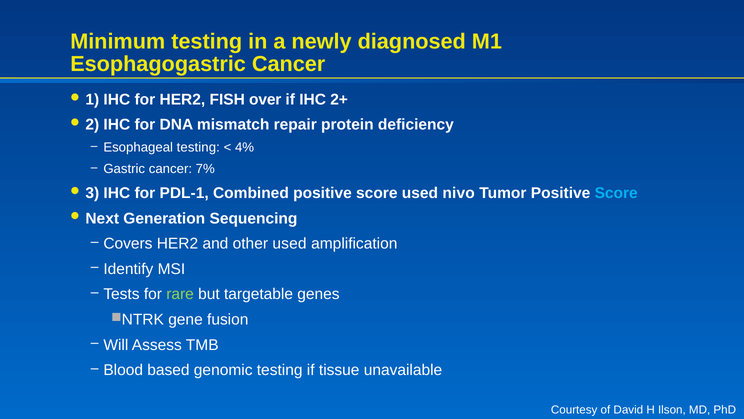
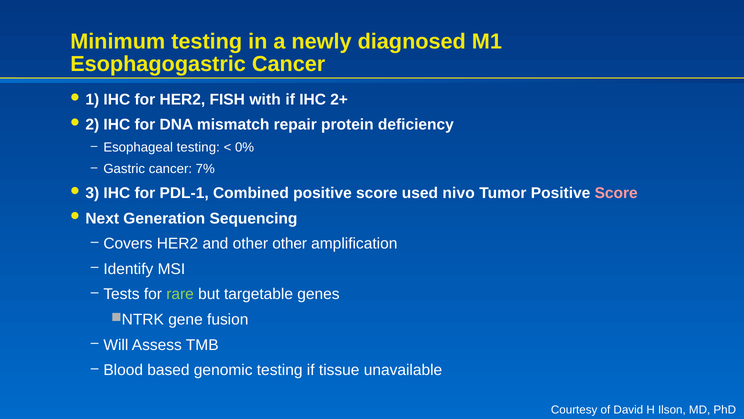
over: over -> with
4%: 4% -> 0%
Score at (616, 193) colour: light blue -> pink
other used: used -> other
